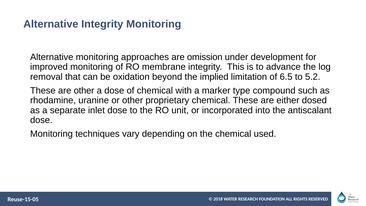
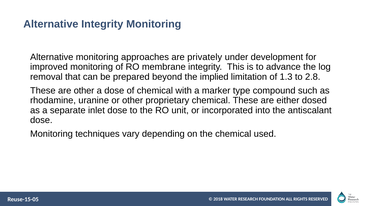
omission: omission -> privately
oxidation: oxidation -> prepared
6.5: 6.5 -> 1.3
5.2: 5.2 -> 2.8
